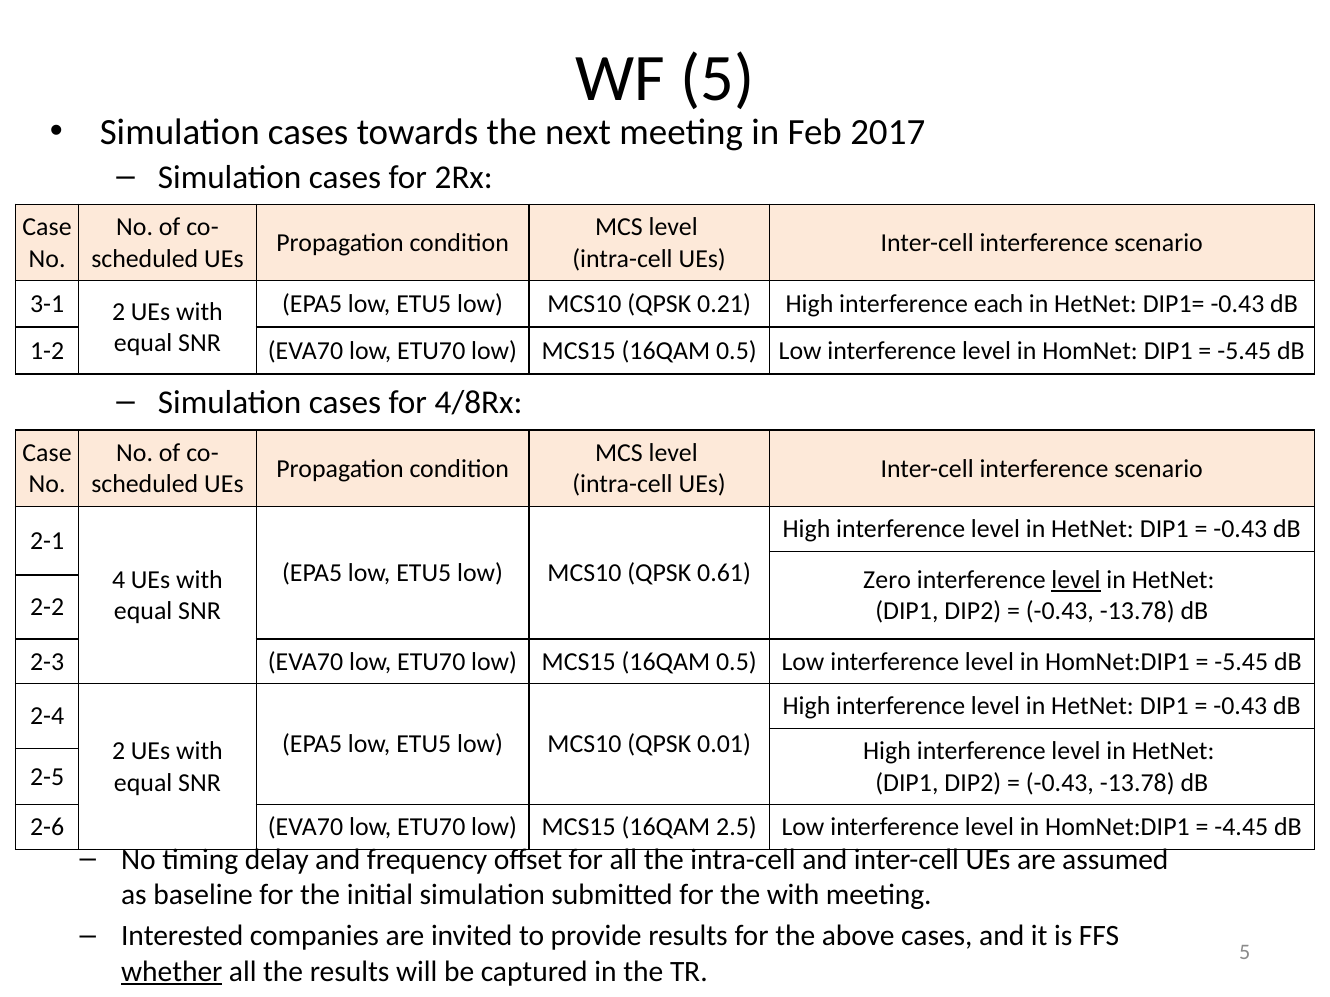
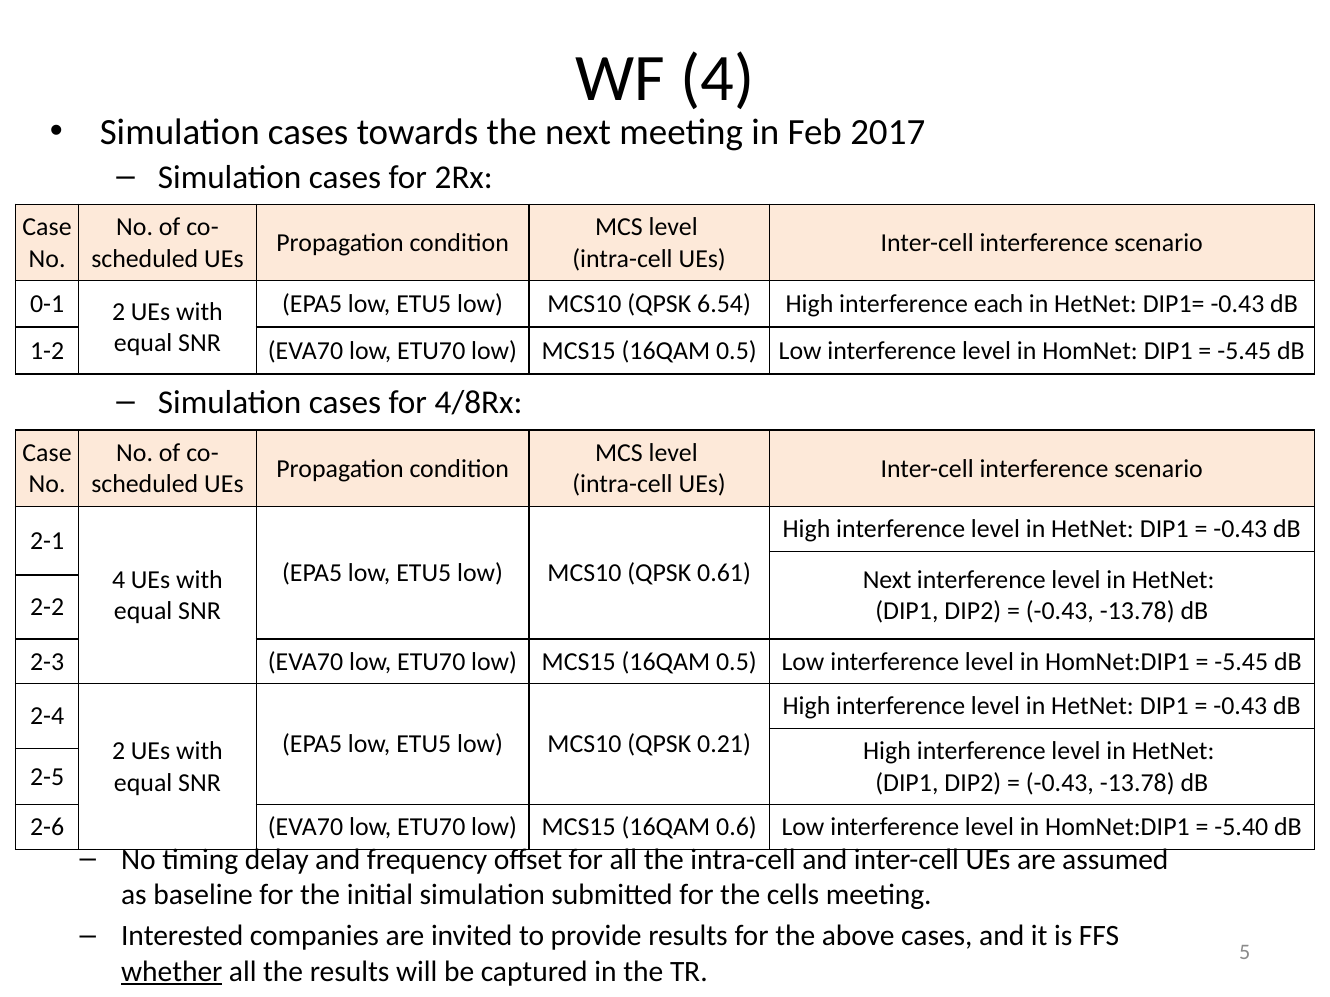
WF 5: 5 -> 4
3-1: 3-1 -> 0-1
0.21: 0.21 -> 6.54
Zero at (887, 580): Zero -> Next
level at (1076, 580) underline: present -> none
0.01: 0.01 -> 0.21
2.5: 2.5 -> 0.6
-4.45: -4.45 -> -5.40
the with: with -> cells
